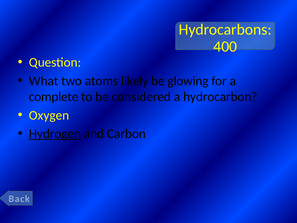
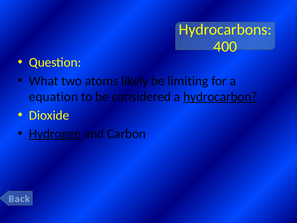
glowing: glowing -> limiting
complete: complete -> equation
hydrocarbon underline: none -> present
Oxygen: Oxygen -> Dioxide
